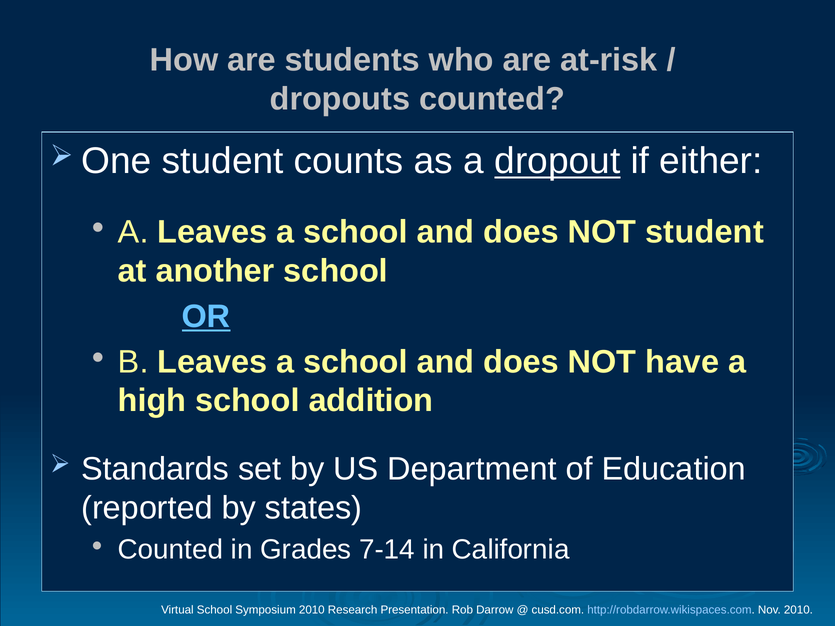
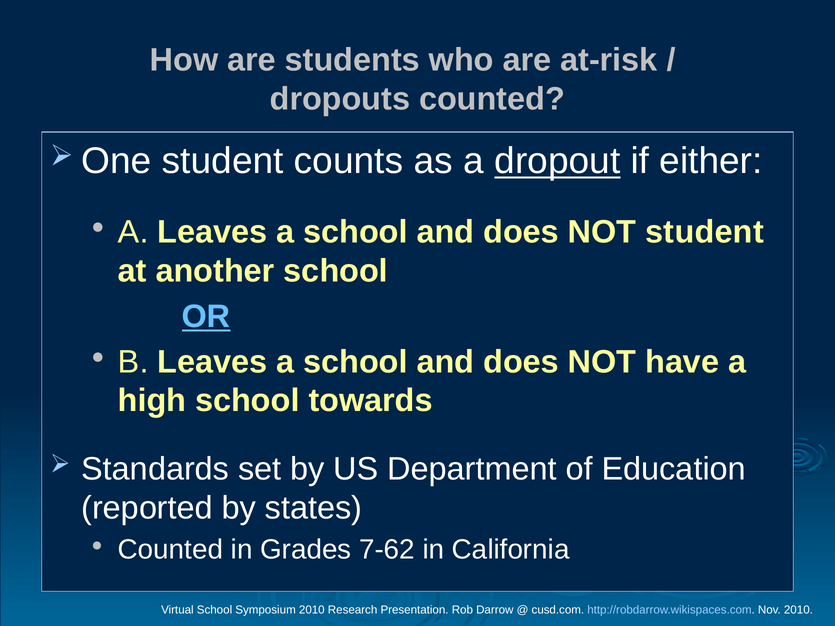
addition: addition -> towards
7-14: 7-14 -> 7-62
